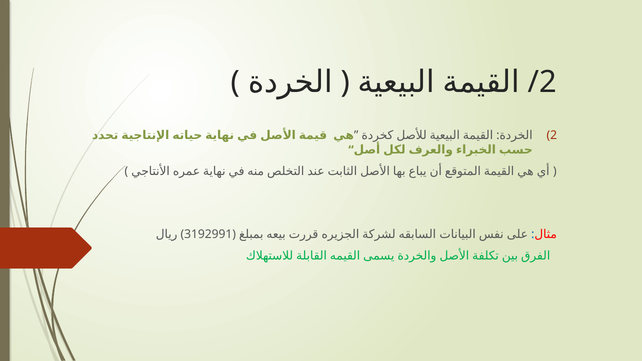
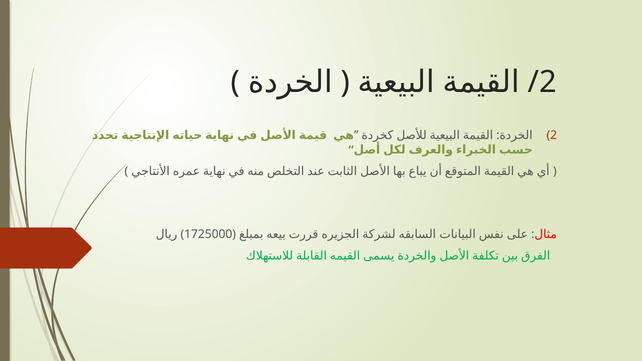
3192991: 3192991 -> 1725000
